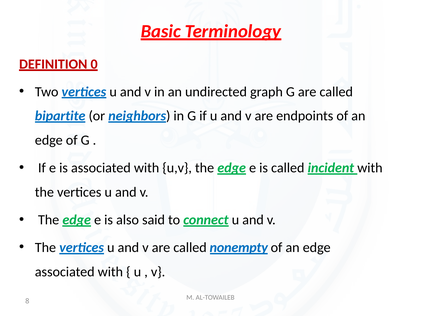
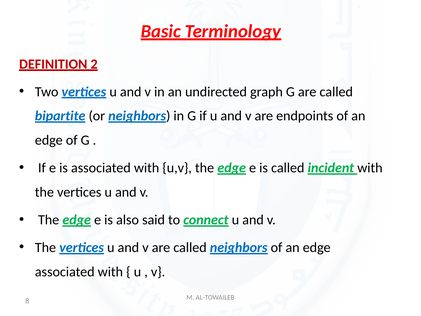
0: 0 -> 2
called nonempty: nonempty -> neighbors
